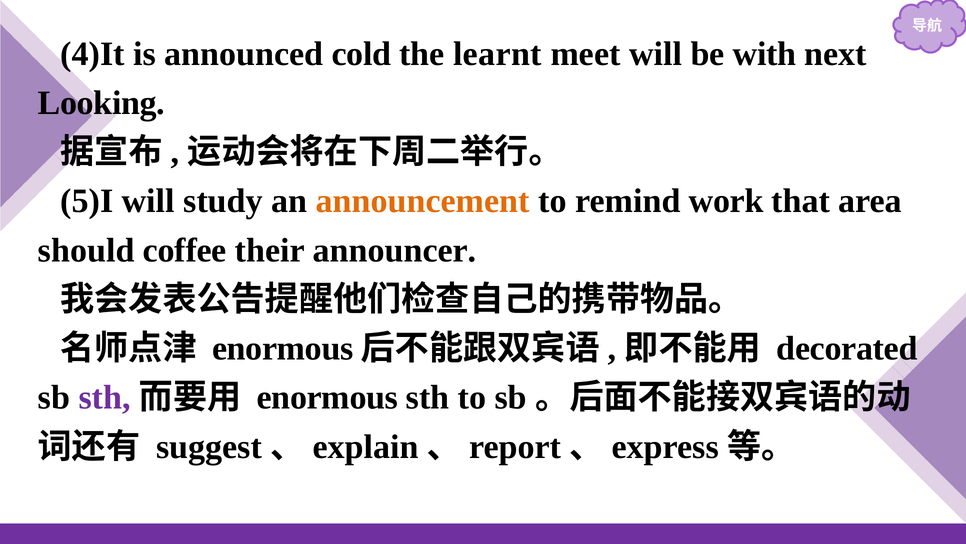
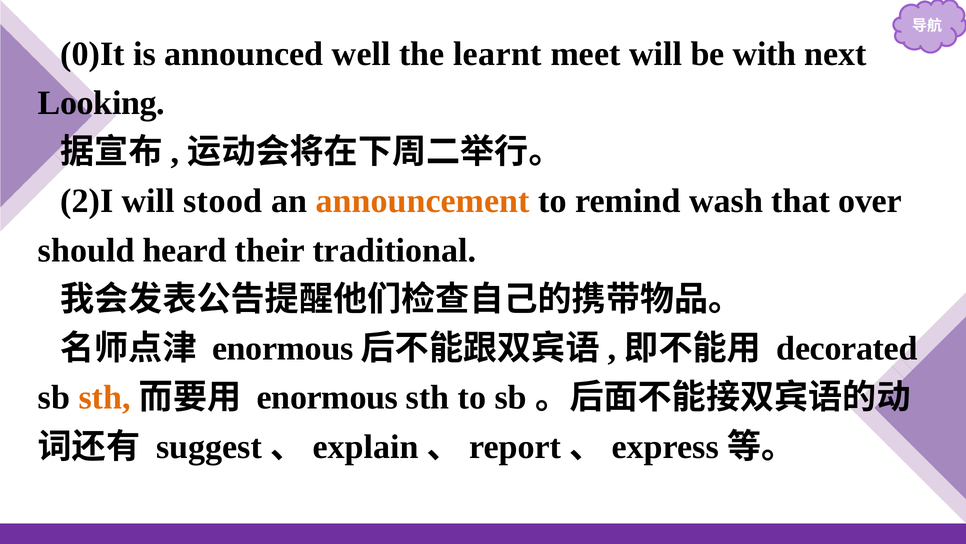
4)It: 4)It -> 0)It
cold: cold -> well
5)I: 5)I -> 2)I
study: study -> stood
work: work -> wash
area: area -> over
coffee: coffee -> heard
announcer: announcer -> traditional
sth at (105, 397) colour: purple -> orange
